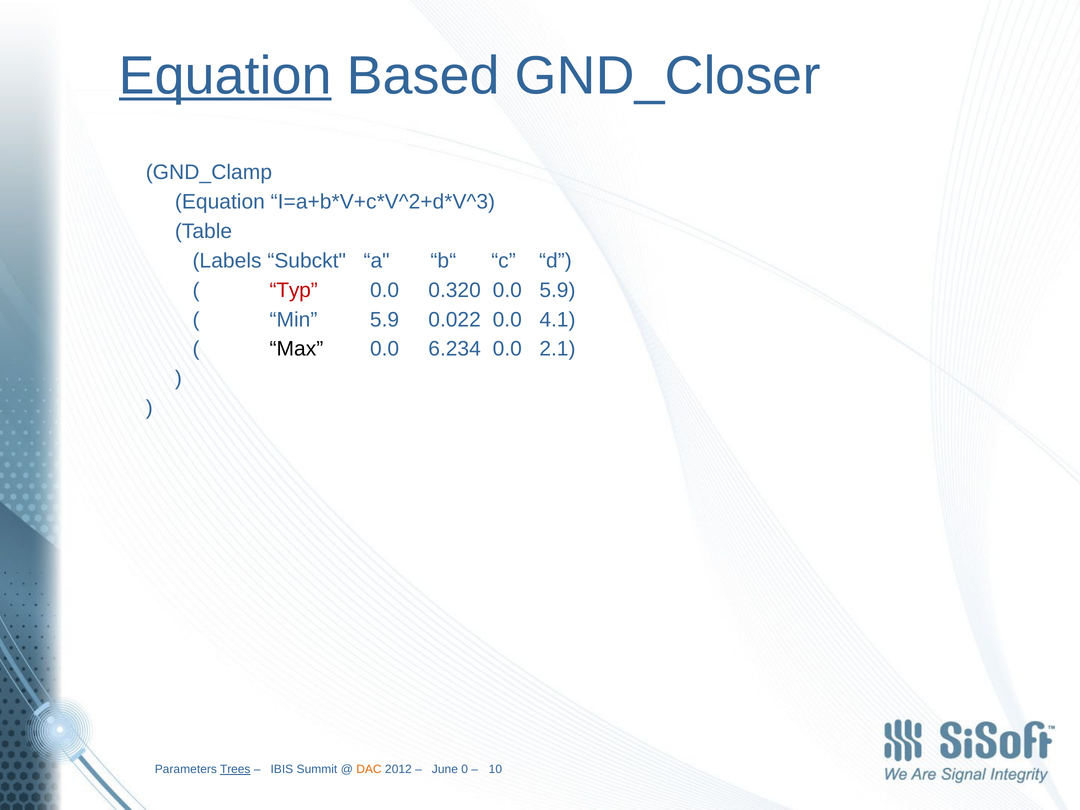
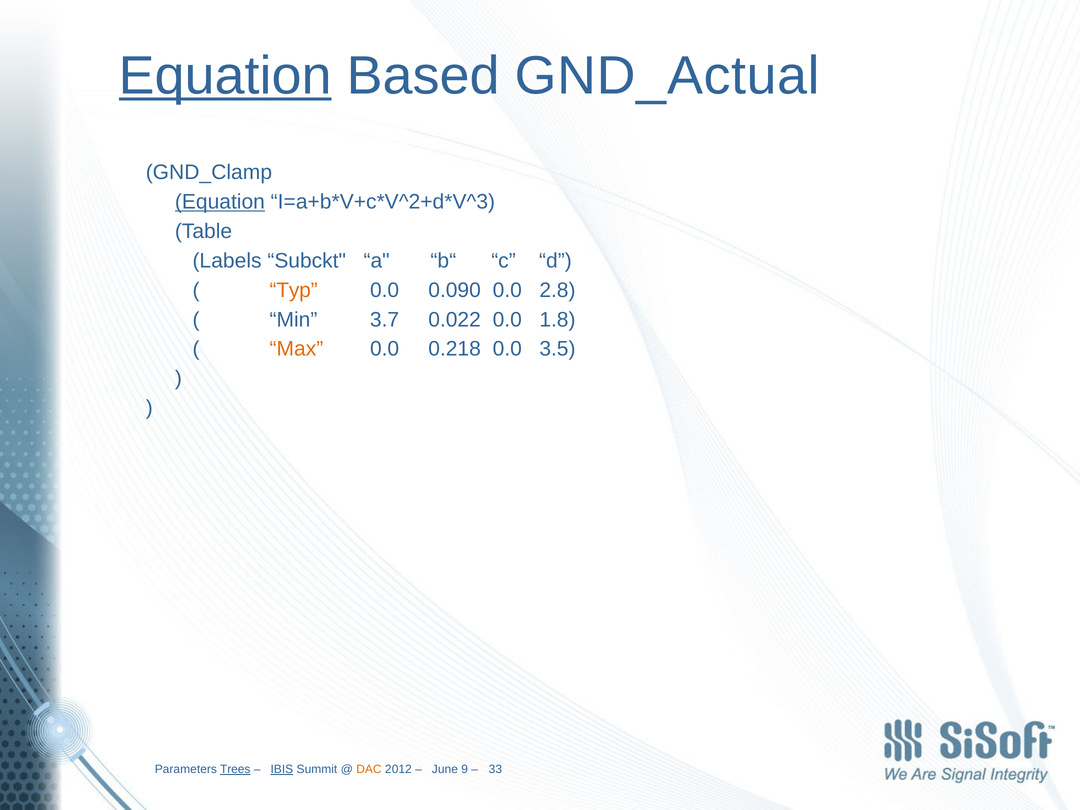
GND_Closer: GND_Closer -> GND_Actual
Equation at (220, 202) underline: none -> present
Typ colour: red -> orange
0.320: 0.320 -> 0.090
0.0 5.9: 5.9 -> 2.8
Min 5.9: 5.9 -> 3.7
4.1: 4.1 -> 1.8
Max colour: black -> orange
6.234: 6.234 -> 0.218
2.1: 2.1 -> 3.5
IBIS underline: none -> present
0: 0 -> 9
10: 10 -> 33
